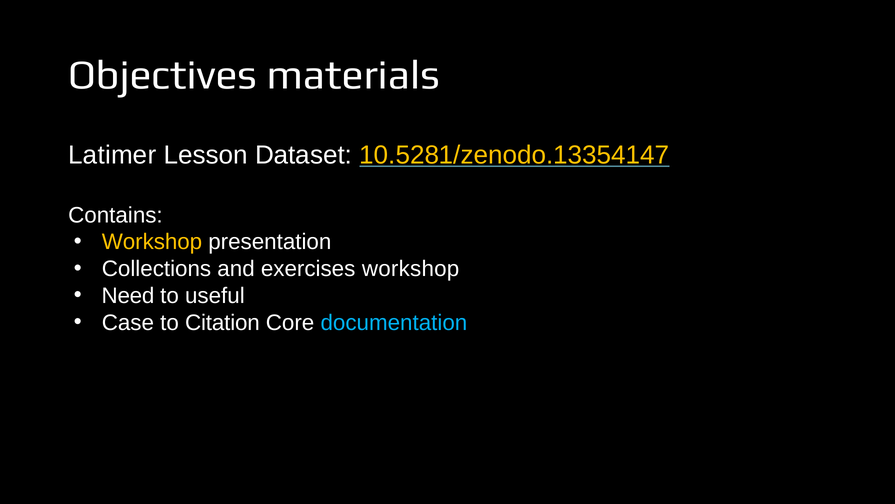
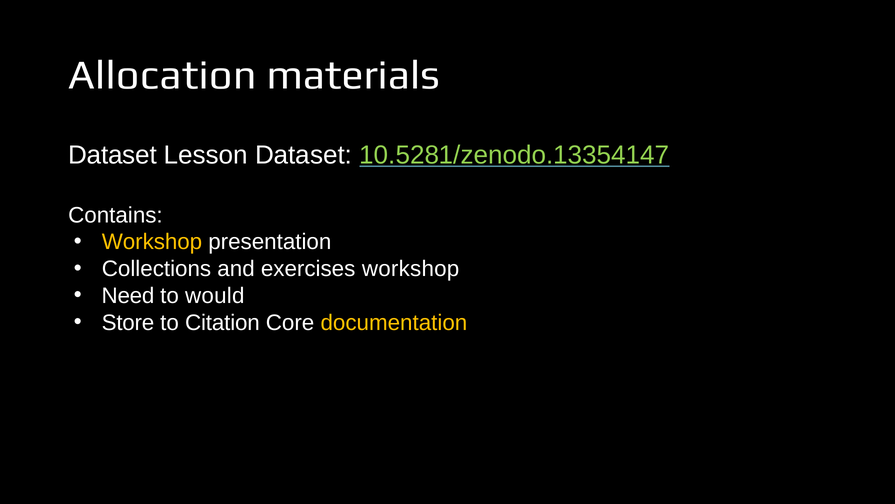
Objectives: Objectives -> Allocation
Latimer at (112, 155): Latimer -> Dataset
10.5281/zenodo.13354147 colour: yellow -> light green
useful: useful -> would
Case: Case -> Store
documentation colour: light blue -> yellow
